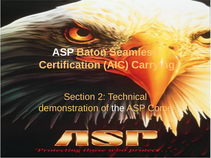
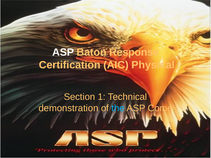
Seamless: Seamless -> Response
Carrying: Carrying -> Physical
2: 2 -> 1
the colour: white -> light blue
